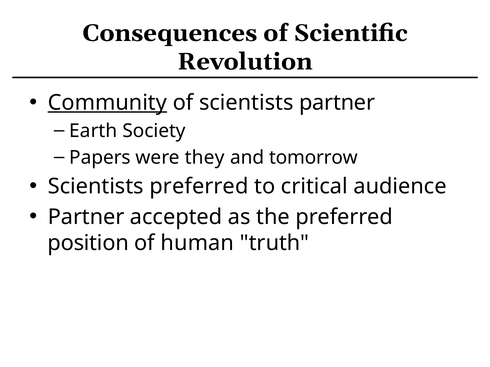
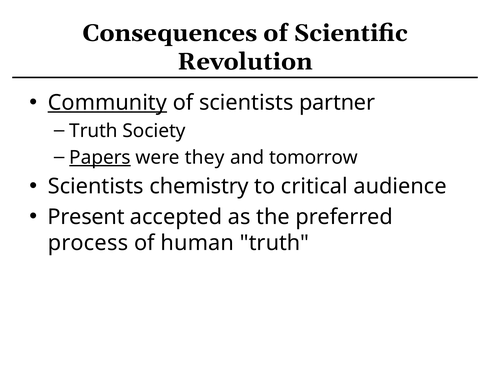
Earth at (93, 131): Earth -> Truth
Papers underline: none -> present
Scientists preferred: preferred -> chemistry
Partner at (86, 217): Partner -> Present
position: position -> process
